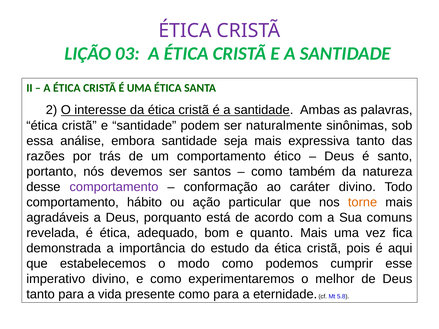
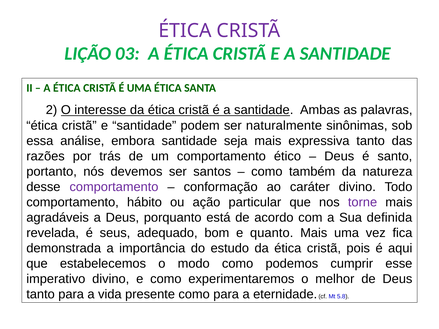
torne colour: orange -> purple
comuns: comuns -> definida
é ética: ética -> seus
